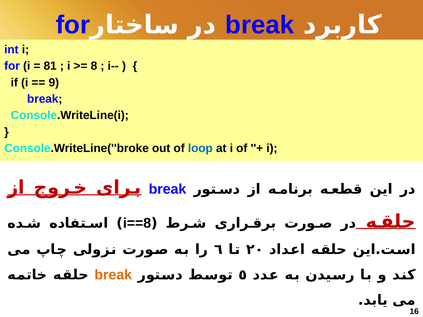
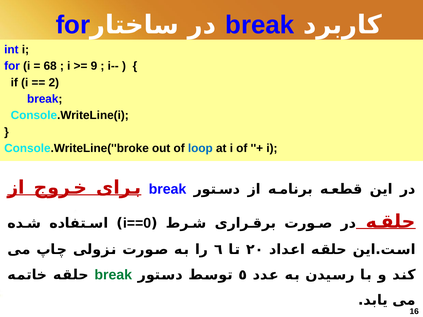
81: 81 -> 68
8: 8 -> 9
9: 9 -> 2
i==8: i==8 -> i==0
break at (113, 275) colour: orange -> green
